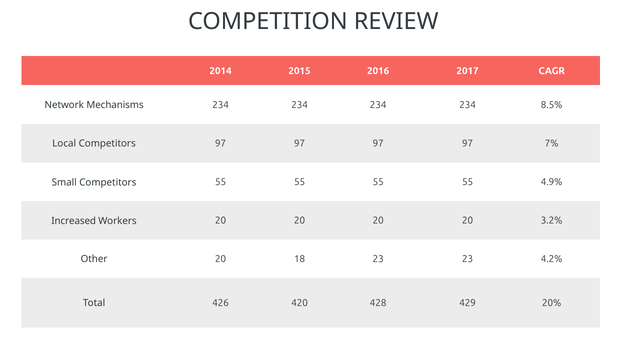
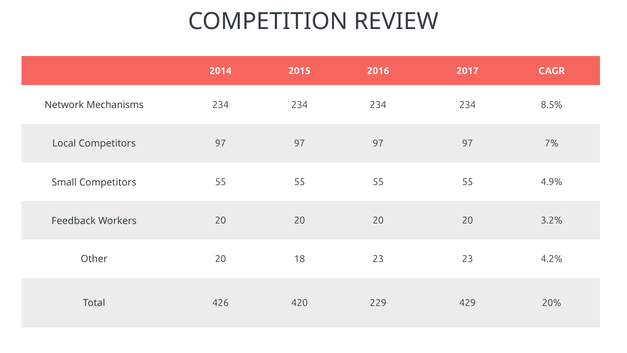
Increased: Increased -> Feedback
428: 428 -> 229
